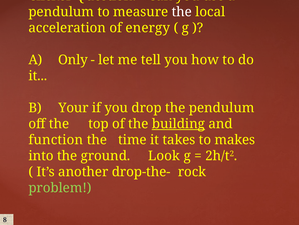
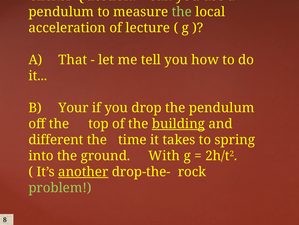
the at (182, 12) colour: white -> light green
energy: energy -> lecture
Only: Only -> That
function: function -> different
makes: makes -> spring
Look: Look -> With
another underline: none -> present
